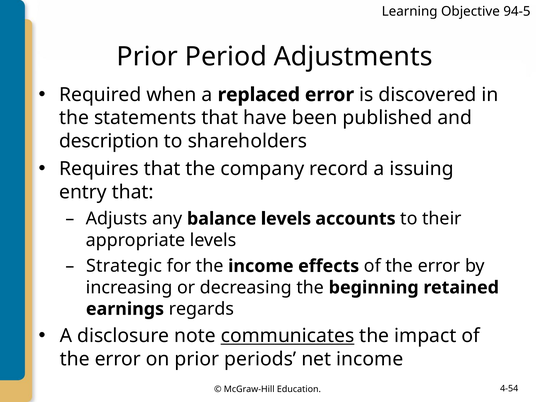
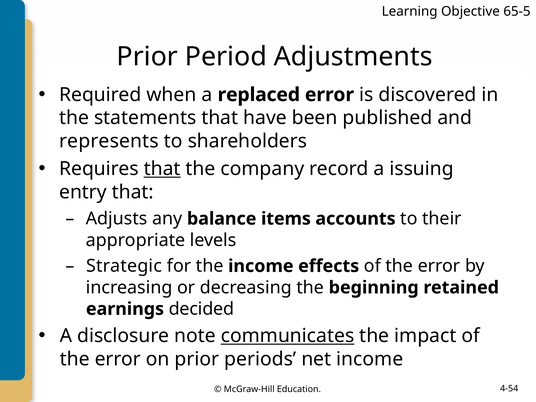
94-5: 94-5 -> 65-5
description: description -> represents
that at (162, 169) underline: none -> present
balance levels: levels -> items
regards: regards -> decided
